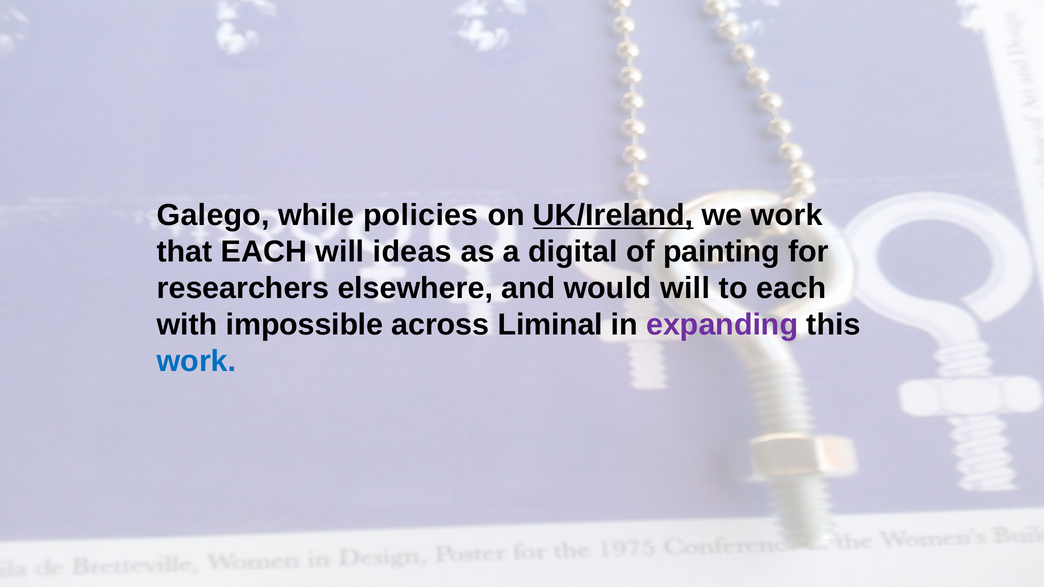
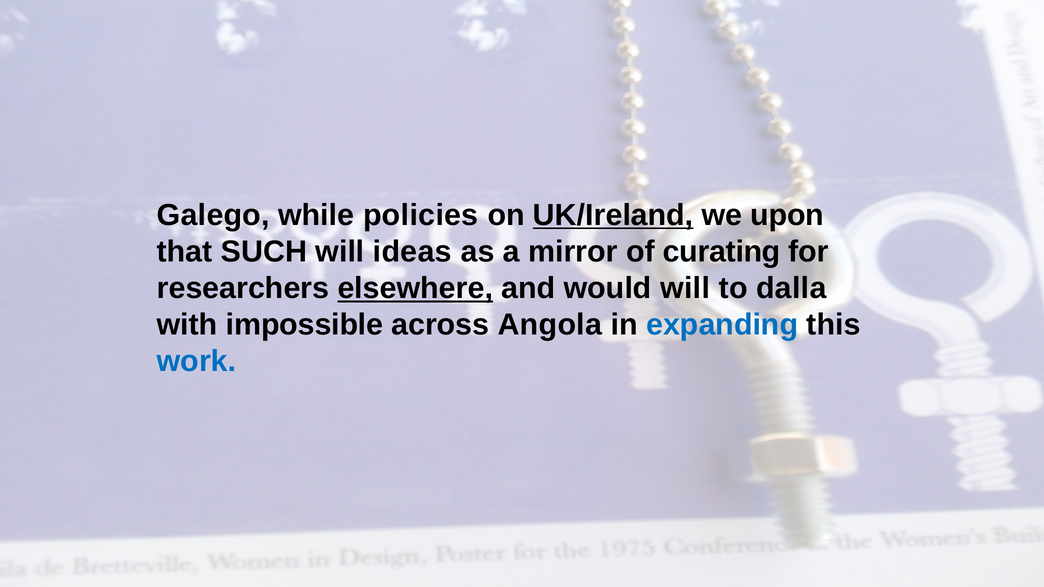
we work: work -> upon
that EACH: EACH -> SUCH
digital: digital -> mirror
painting: painting -> curating
elsewhere underline: none -> present
to each: each -> dalla
Liminal: Liminal -> Angola
expanding colour: purple -> blue
